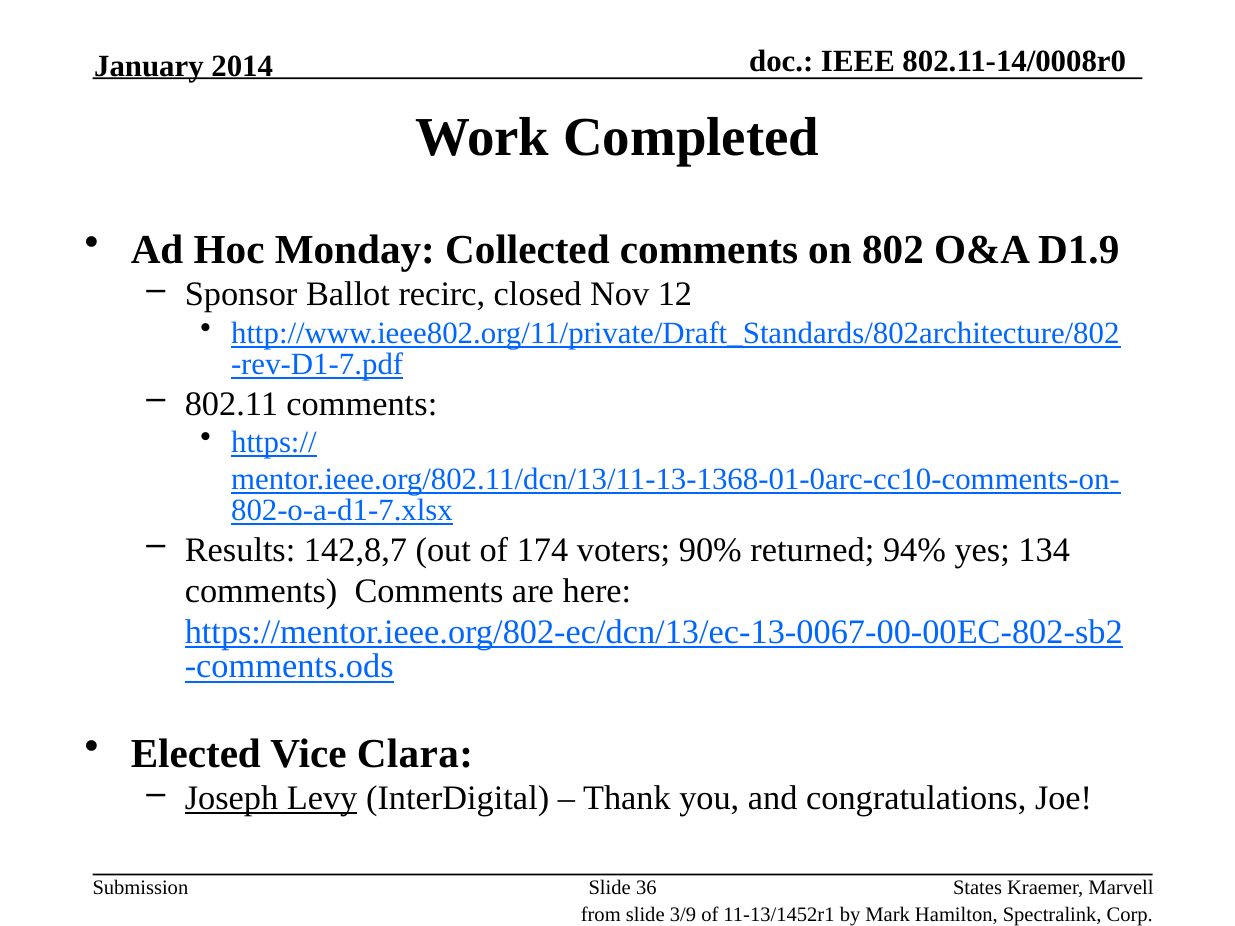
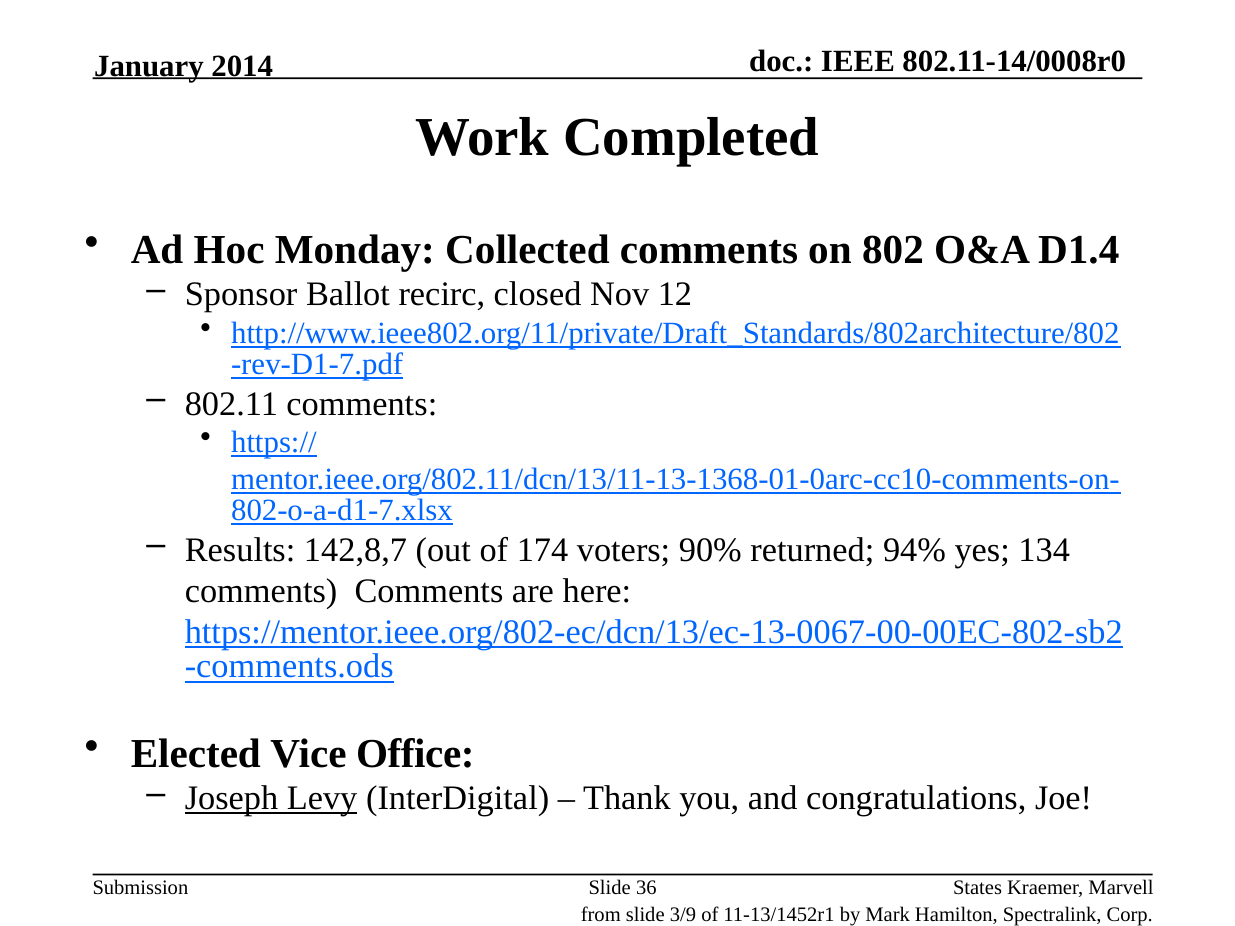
D1.9: D1.9 -> D1.4
Clara: Clara -> Office
